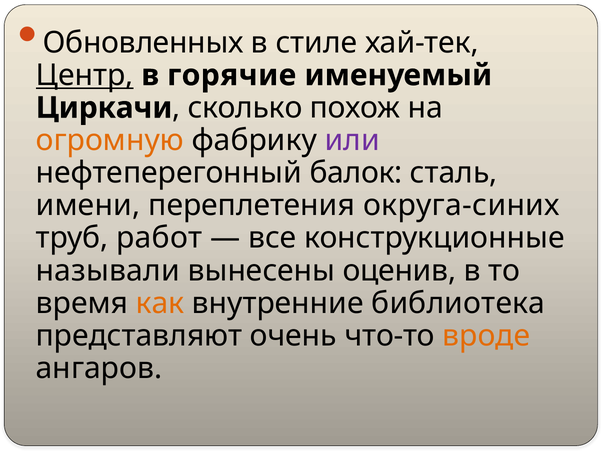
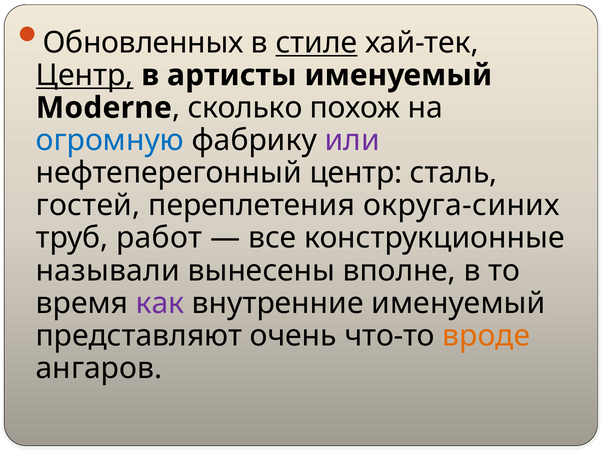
стиле underline: none -> present
горячие: горячие -> артисты
Циркачи: Циркачи -> Moderne
огромную colour: orange -> blue
нефтеперегонный балок: балок -> центр
имени: имени -> гостей
оценив: оценив -> вполне
как colour: orange -> purple
внутренние библиотека: библиотека -> именуемый
